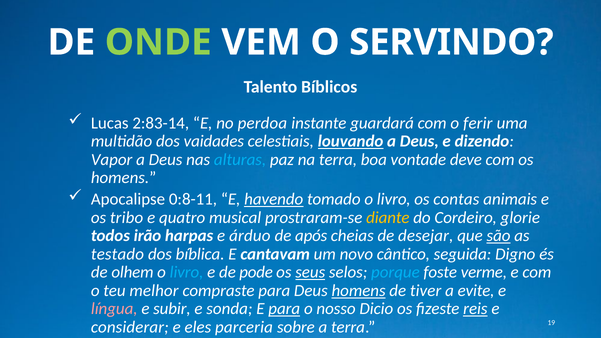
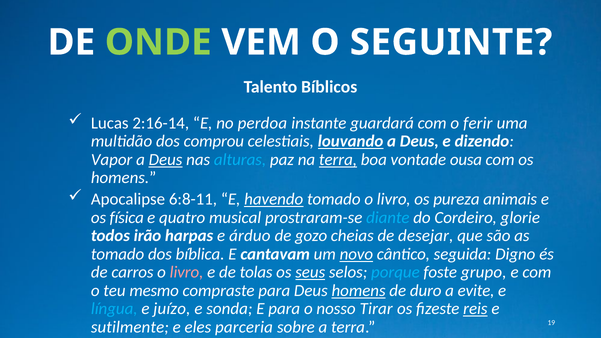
SERVINDO: SERVINDO -> SEGUINTE
2:83-14: 2:83-14 -> 2:16-14
vaidades: vaidades -> comprou
Deus at (166, 160) underline: none -> present
terra at (338, 160) underline: none -> present
deve: deve -> ousa
0:8-11: 0:8-11 -> 6:8-11
contas: contas -> pureza
tribo: tribo -> física
diante colour: yellow -> light blue
após: após -> gozo
são underline: present -> none
testado at (117, 254): testado -> tomado
novo underline: none -> present
olhem: olhem -> carros
livro at (187, 272) colour: light blue -> pink
pode: pode -> tolas
verme: verme -> grupo
melhor: melhor -> mesmo
tiver: tiver -> duro
língua colour: pink -> light blue
subir: subir -> juízo
para at (284, 309) underline: present -> none
Dicio: Dicio -> Tirar
considerar: considerar -> sutilmente
